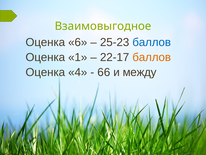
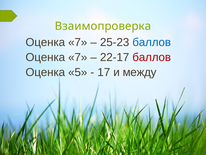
Взаимовыгодное: Взаимовыгодное -> Взаимопроверка
6 at (78, 42): 6 -> 7
1 at (78, 57): 1 -> 7
баллов at (152, 57) colour: orange -> red
4: 4 -> 5
66: 66 -> 17
